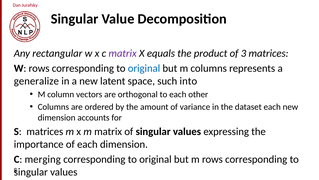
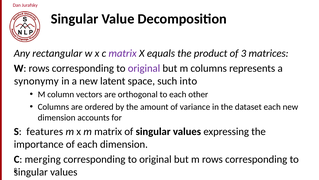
original at (144, 68) colour: blue -> purple
generalize: generalize -> synonymy
S matrices: matrices -> features
